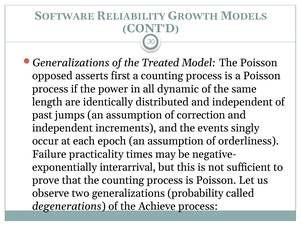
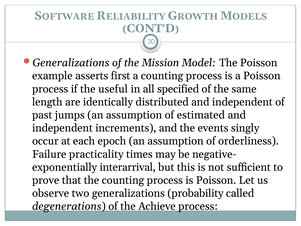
Treated: Treated -> Mission
opposed: opposed -> example
power: power -> useful
dynamic: dynamic -> specified
correction: correction -> estimated
